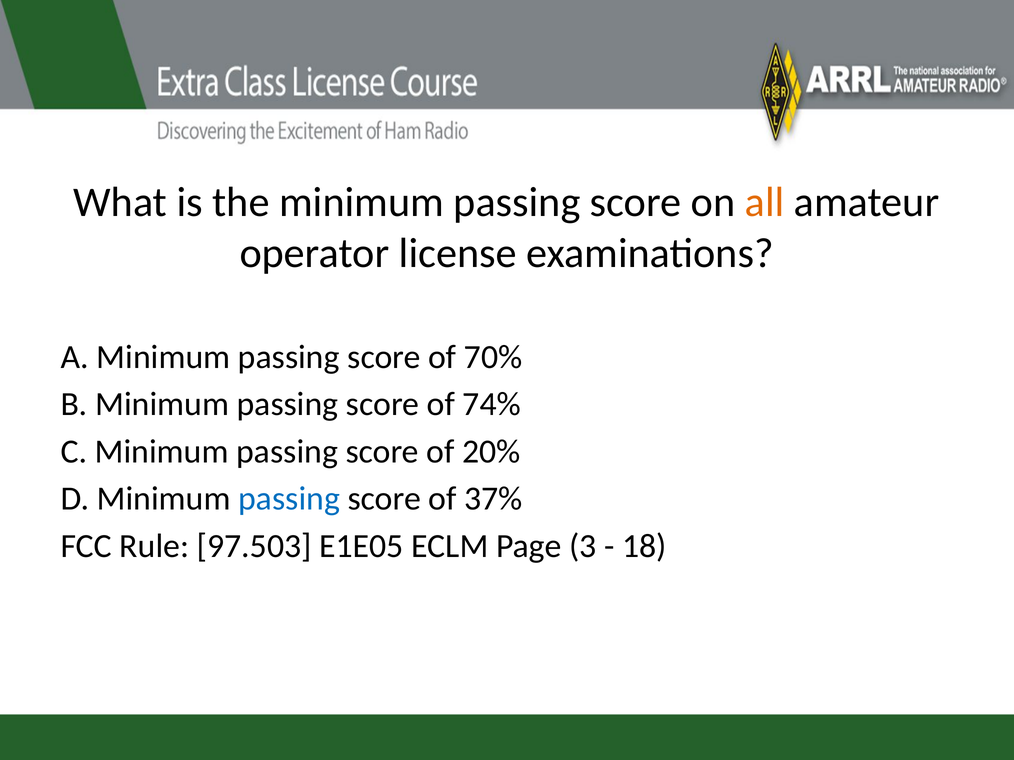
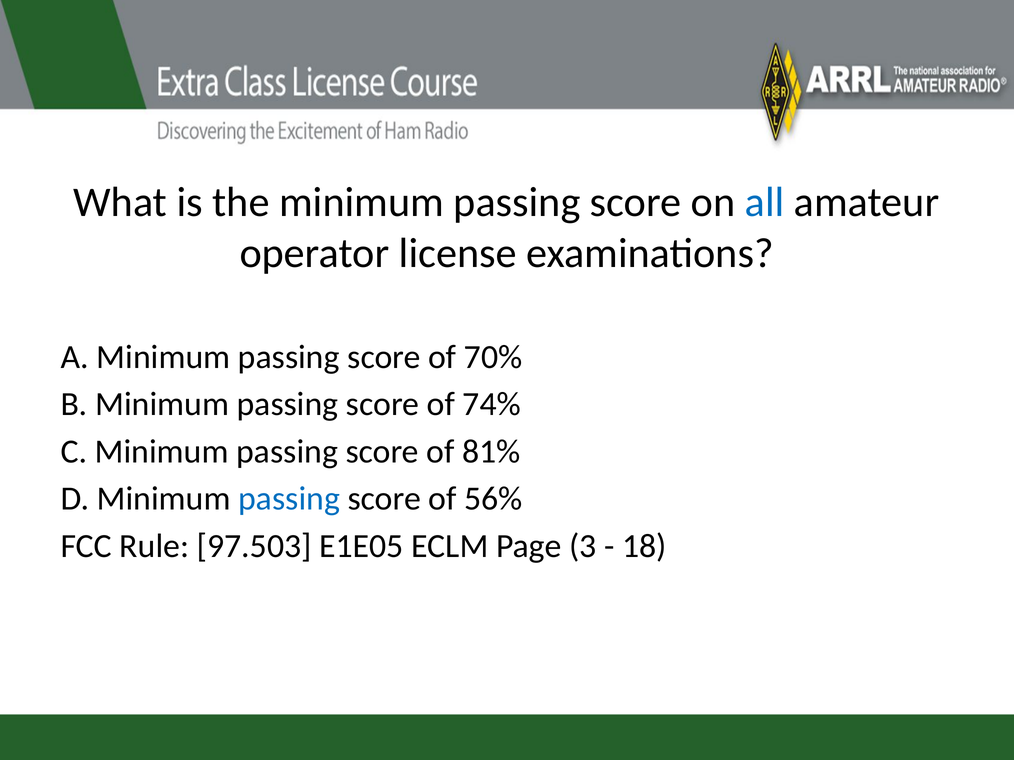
all colour: orange -> blue
20%: 20% -> 81%
37%: 37% -> 56%
